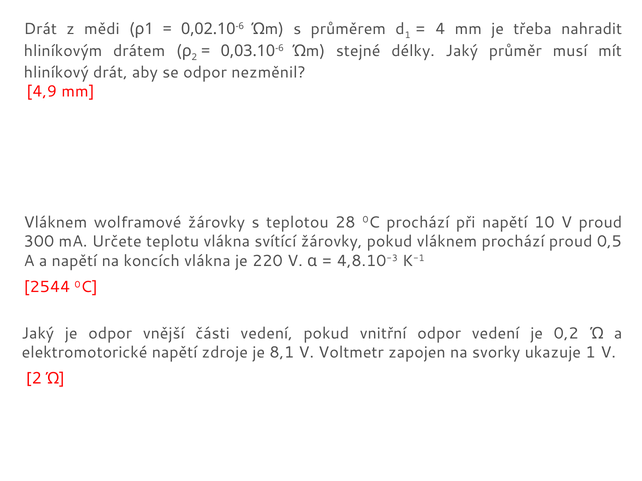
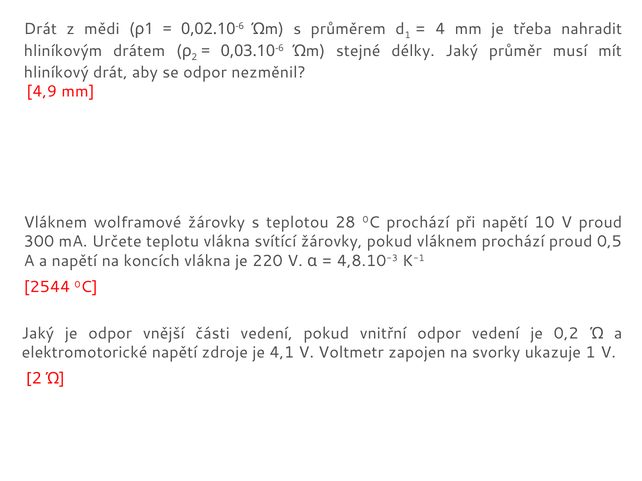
8,1: 8,1 -> 4,1
